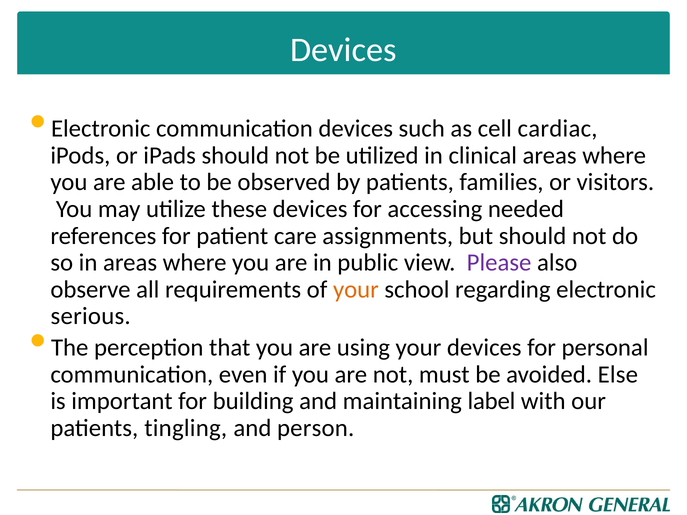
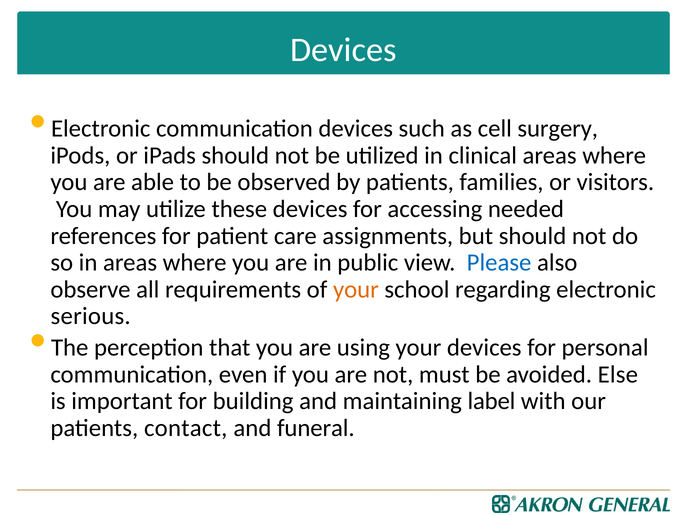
cardiac: cardiac -> surgery
Please colour: purple -> blue
tingling: tingling -> contact
person: person -> funeral
